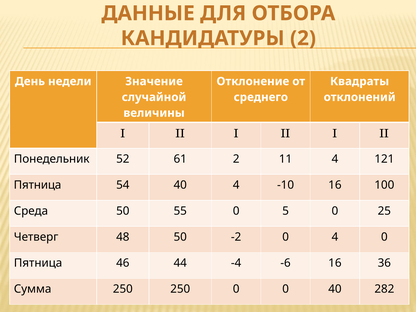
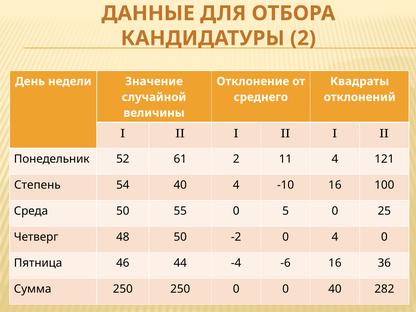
Пятница at (38, 185): Пятница -> Степень
